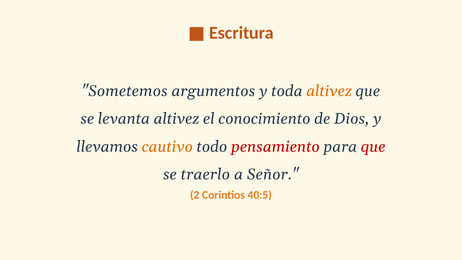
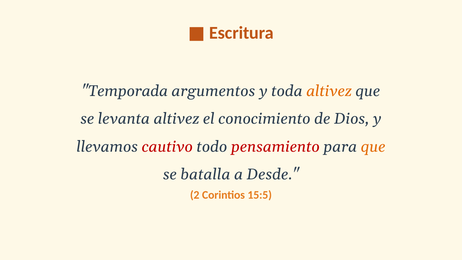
Sometemos: Sometemos -> Temporada
cautivo colour: orange -> red
que at (373, 147) colour: red -> orange
traerlo: traerlo -> batalla
Señor: Señor -> Desde
40:5: 40:5 -> 15:5
